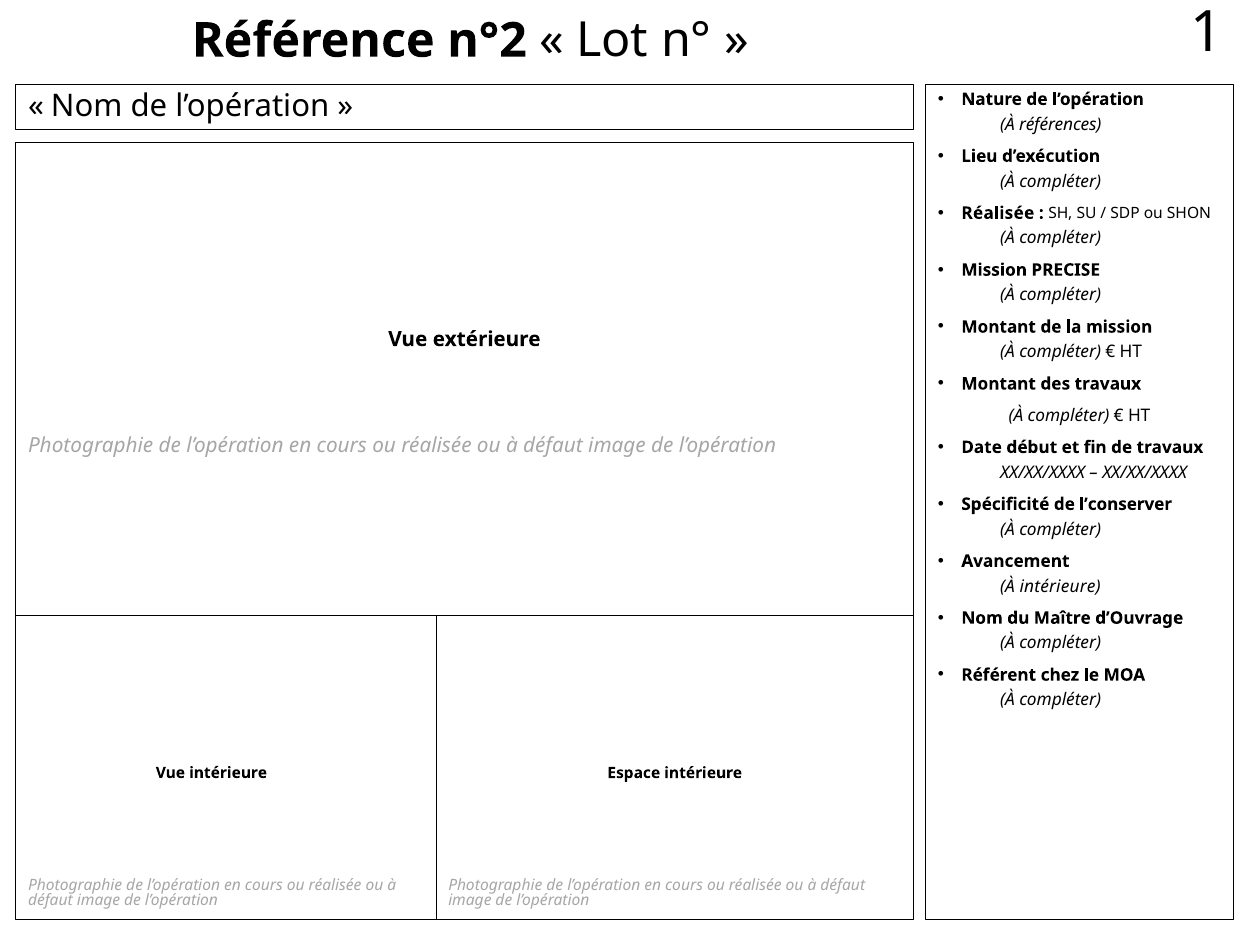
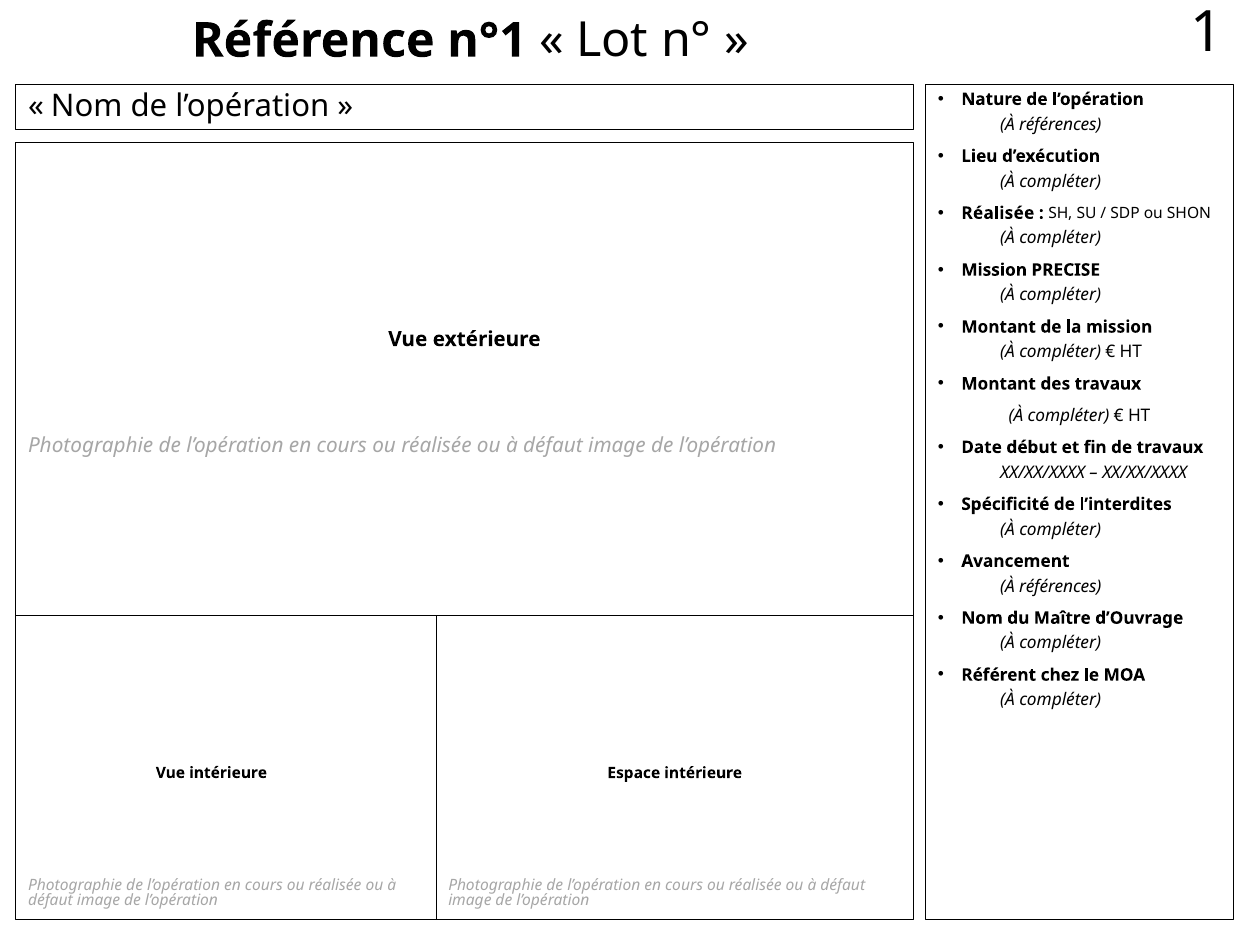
n°2: n°2 -> n°1
l’conserver: l’conserver -> l’interdites
intérieure at (1060, 586): intérieure -> références
